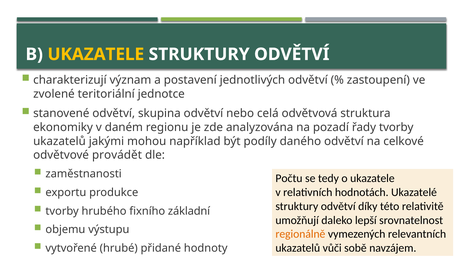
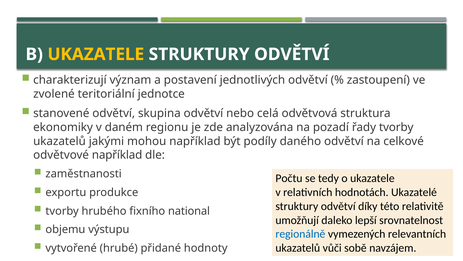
odvětvové provádět: provádět -> například
základní: základní -> national
regionálně colour: orange -> blue
